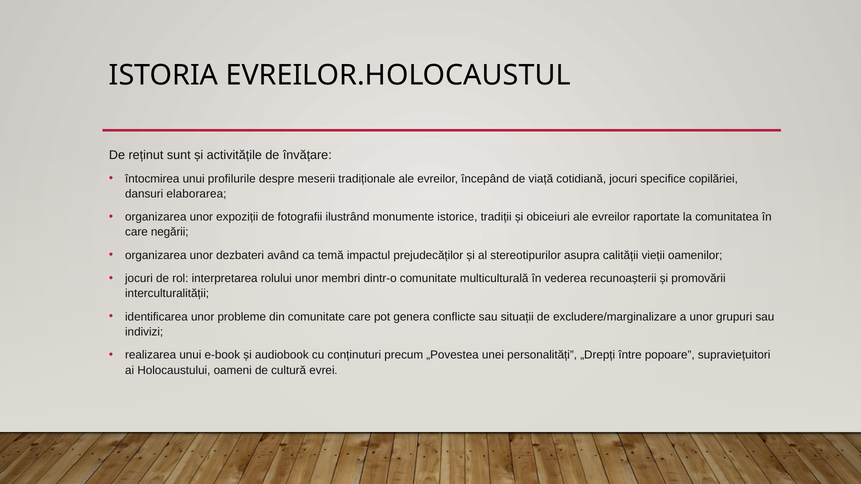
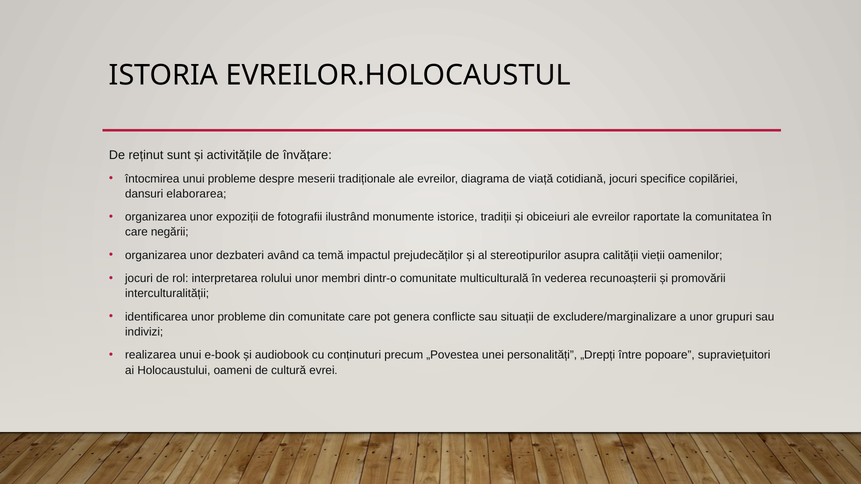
unui profilurile: profilurile -> probleme
începând: începând -> diagrama
